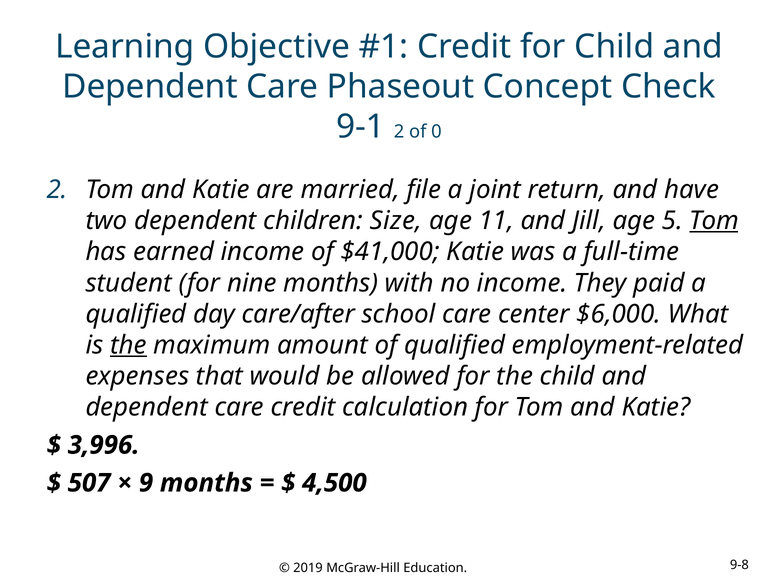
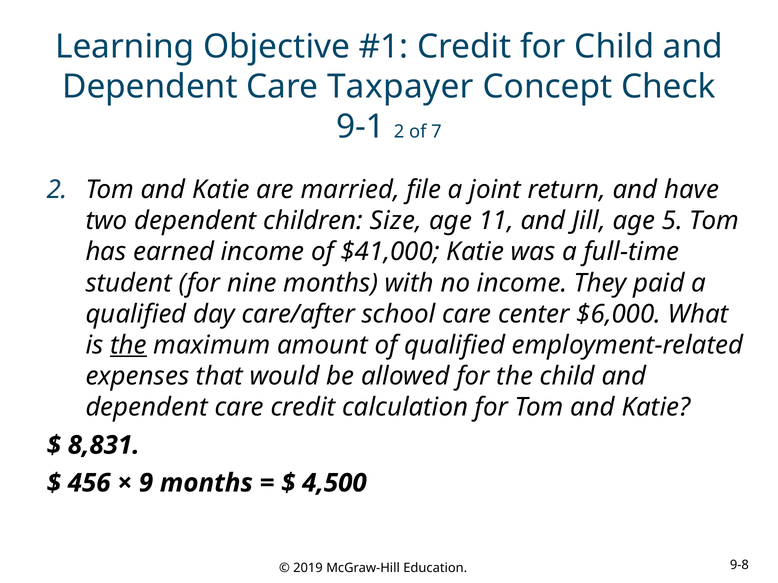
Phaseout: Phaseout -> Taxpayer
0: 0 -> 7
Tom at (714, 221) underline: present -> none
3,996: 3,996 -> 8,831
507: 507 -> 456
